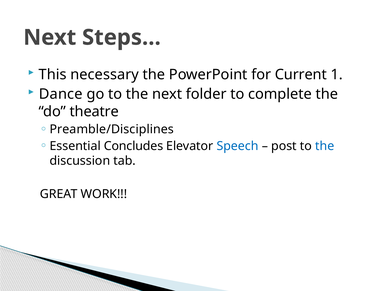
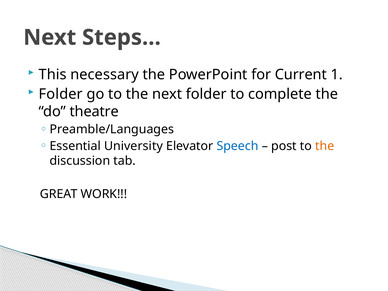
Dance at (61, 94): Dance -> Folder
Preamble/Disciplines: Preamble/Disciplines -> Preamble/Languages
Concludes: Concludes -> University
the at (325, 146) colour: blue -> orange
